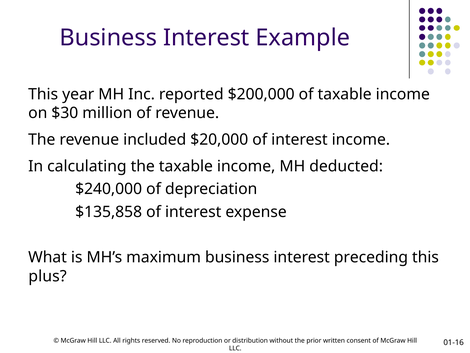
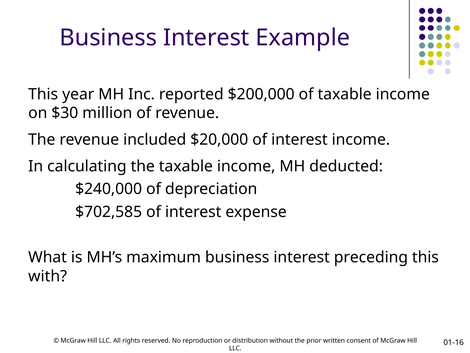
$135,858: $135,858 -> $702,585
plus: plus -> with
